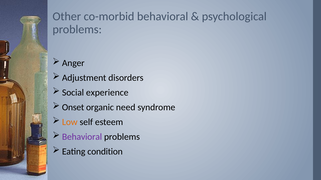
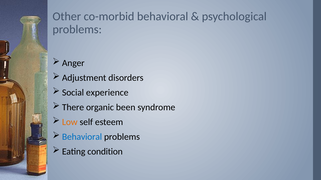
Onset: Onset -> There
need: need -> been
Behavioral at (82, 137) colour: purple -> blue
